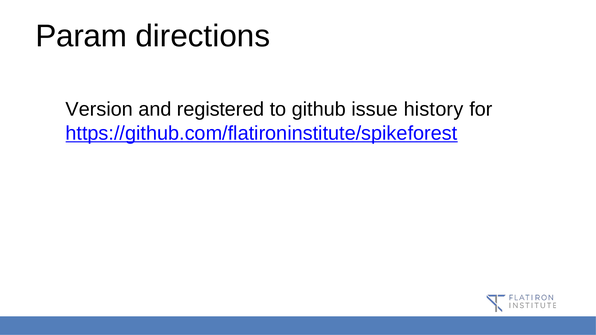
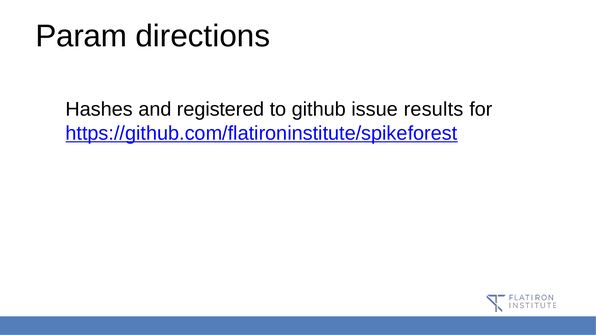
Version: Version -> Hashes
history: history -> results
